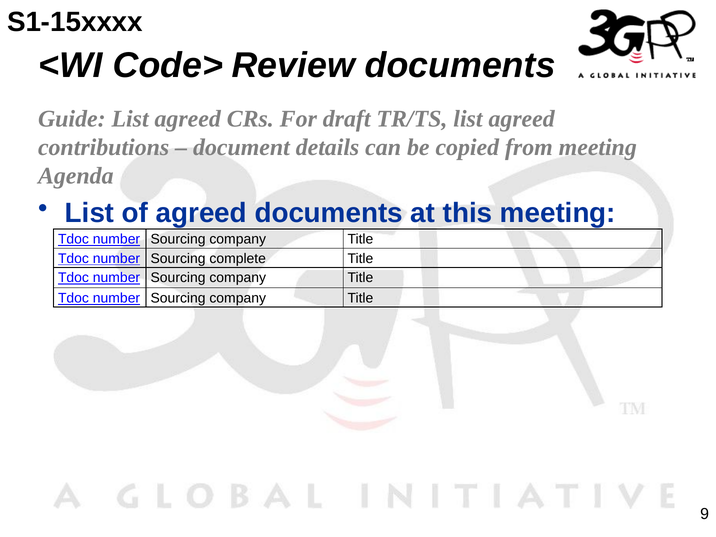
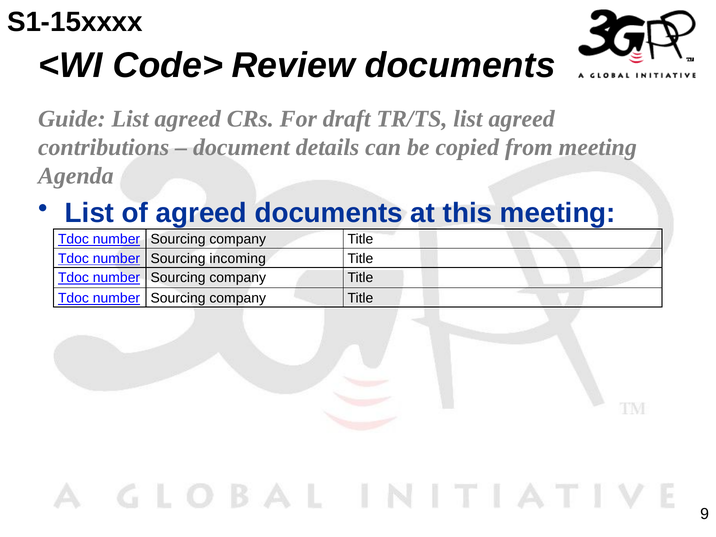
complete: complete -> incoming
